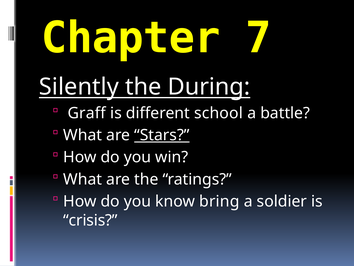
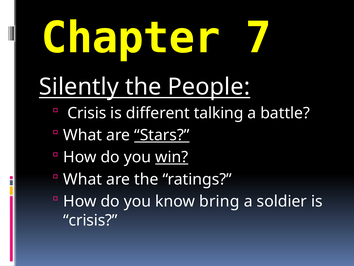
During: During -> People
Graff at (87, 113): Graff -> Crisis
school: school -> talking
win underline: none -> present
